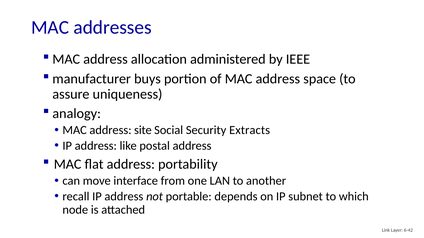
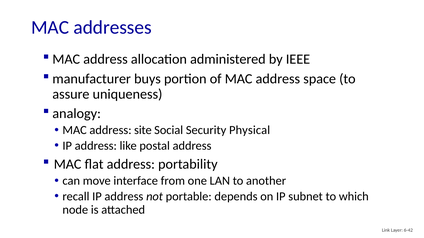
Extracts: Extracts -> Physical
